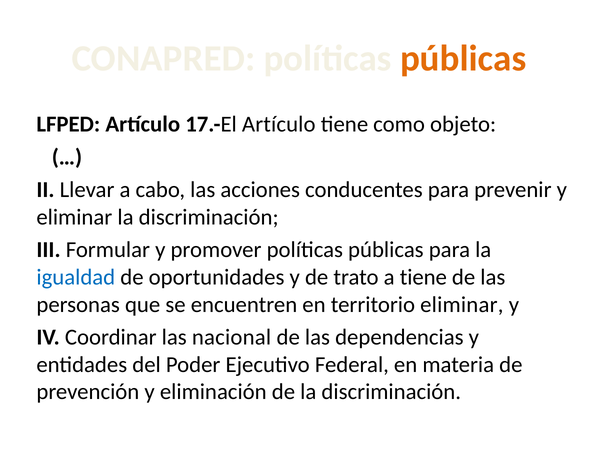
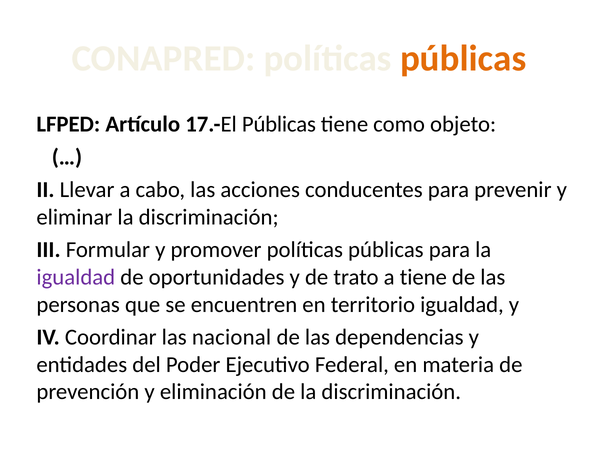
17.-El Artículo: Artículo -> Públicas
igualdad at (76, 277) colour: blue -> purple
territorio eliminar: eliminar -> igualdad
